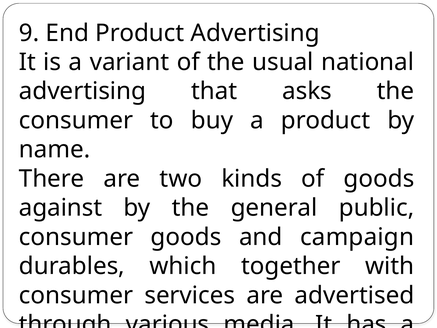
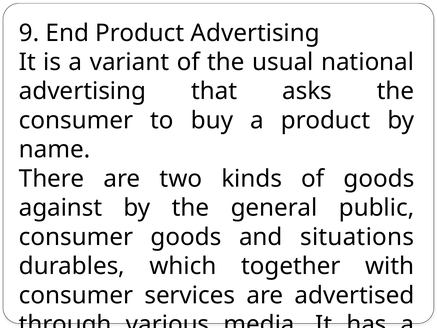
campaign: campaign -> situations
